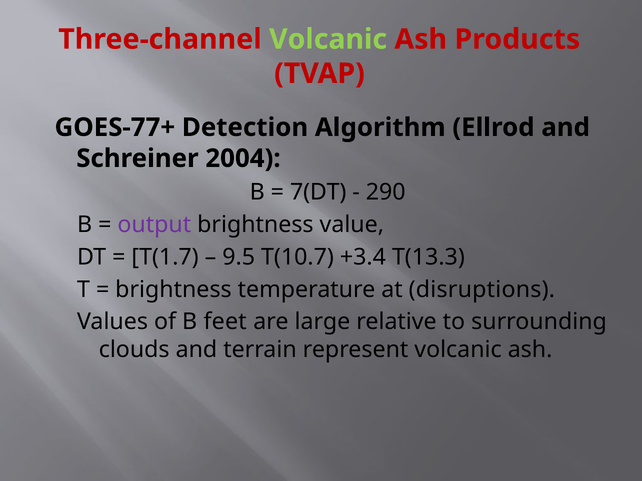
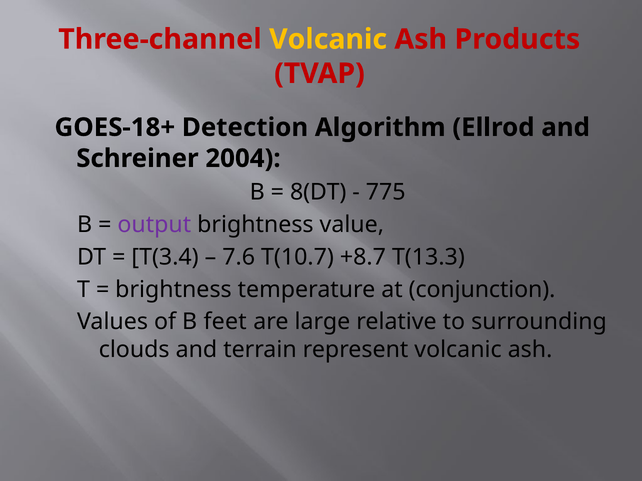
Volcanic at (328, 39) colour: light green -> yellow
GOES-77+: GOES-77+ -> GOES-18+
7(DT: 7(DT -> 8(DT
290: 290 -> 775
T(1.7: T(1.7 -> T(3.4
9.5: 9.5 -> 7.6
+3.4: +3.4 -> +8.7
disruptions: disruptions -> conjunction
